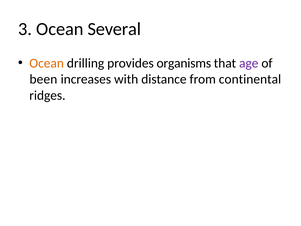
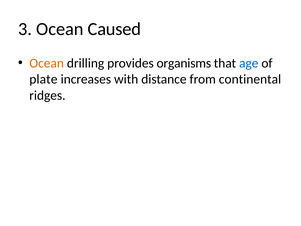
Several: Several -> Caused
age colour: purple -> blue
been: been -> plate
